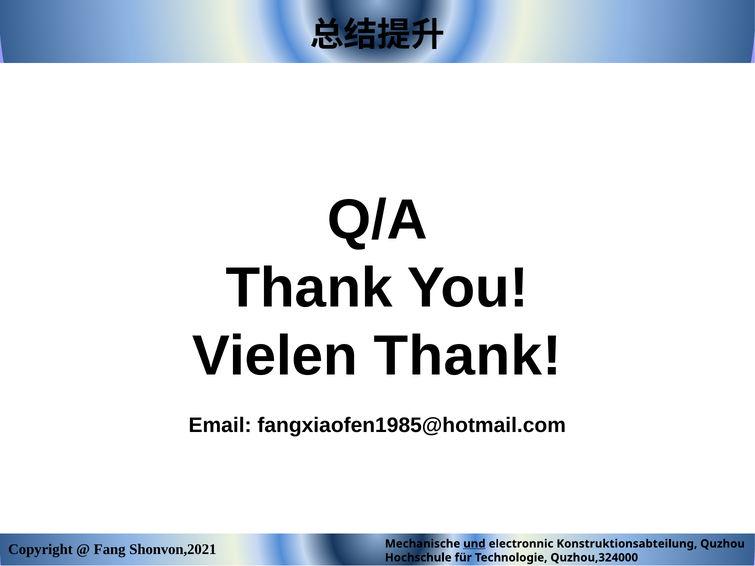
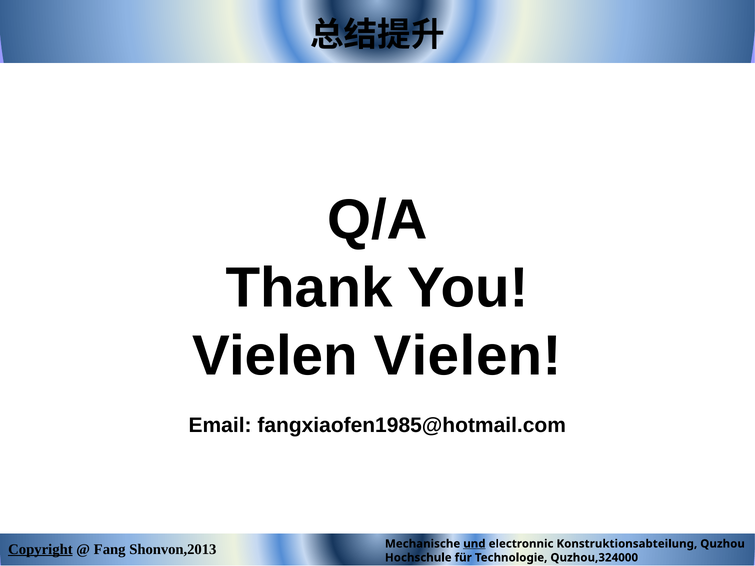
Vielen Thank: Thank -> Vielen
Copyright underline: none -> present
Shonvon,2021: Shonvon,2021 -> Shonvon,2013
